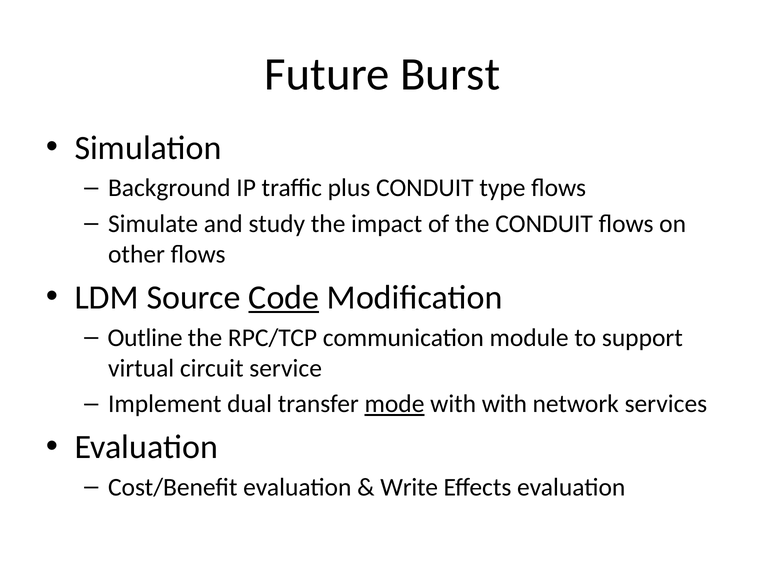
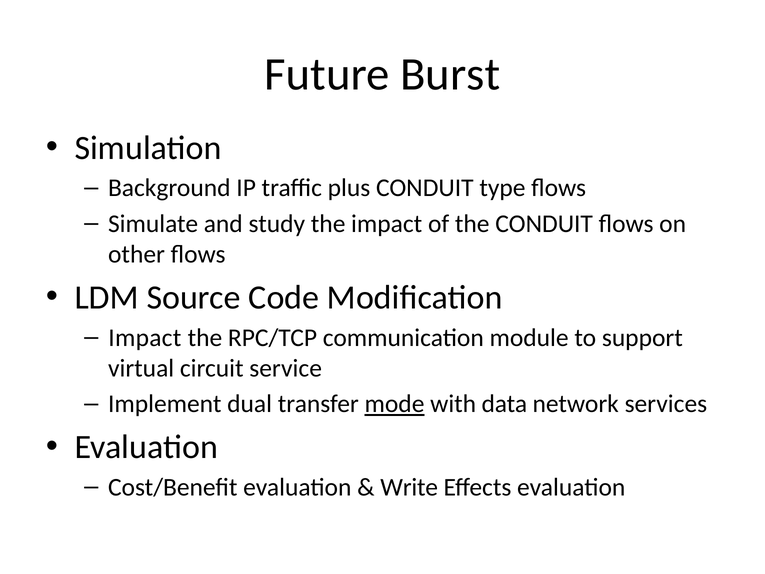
Code underline: present -> none
Outline at (145, 338): Outline -> Impact
with with: with -> data
